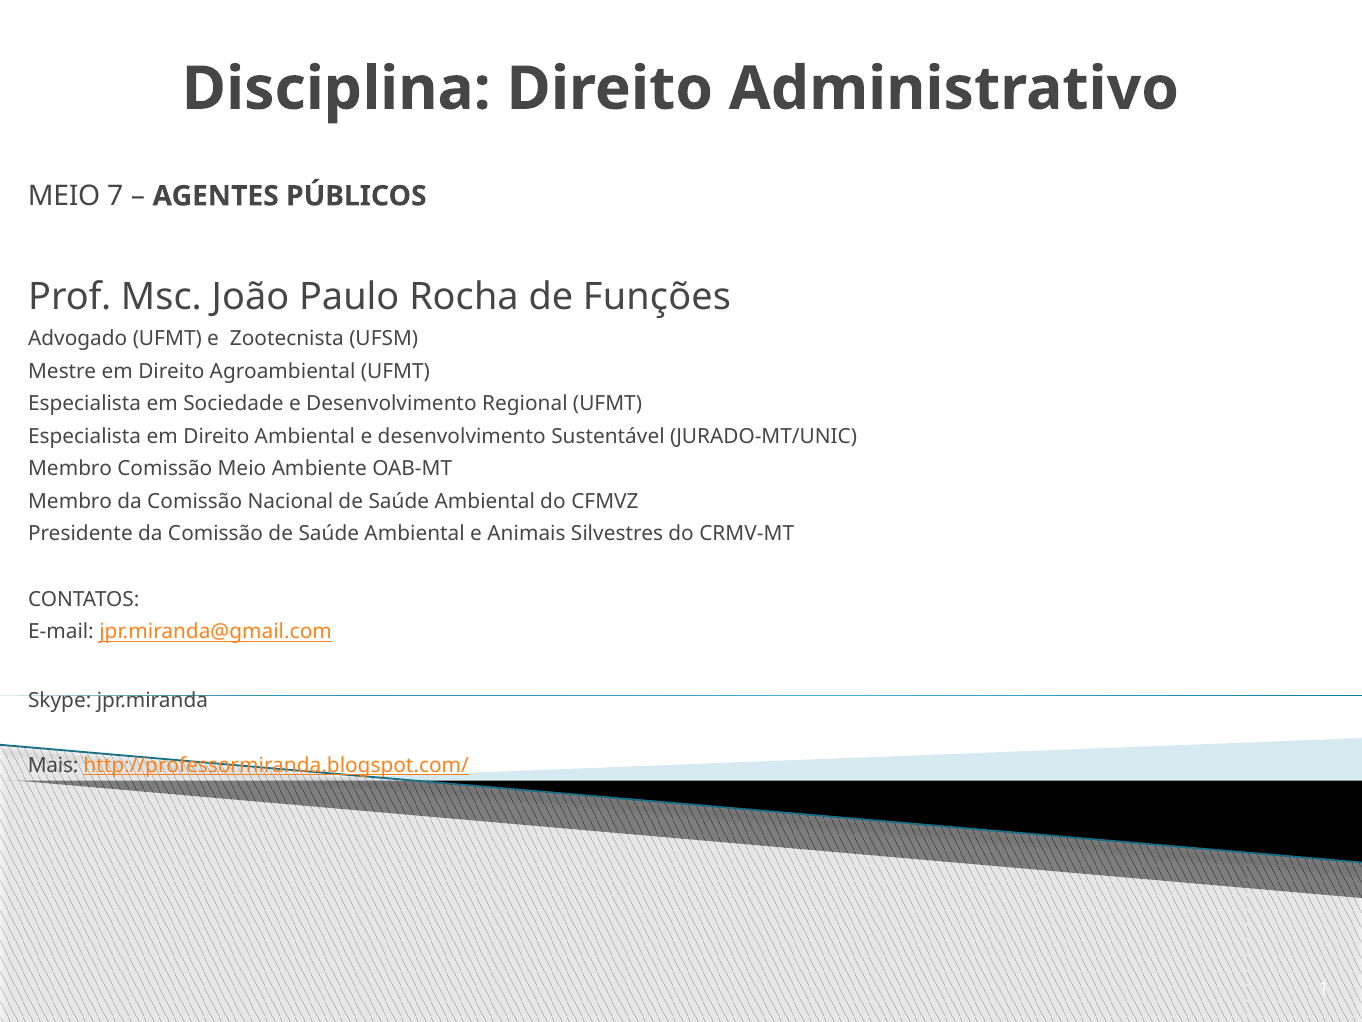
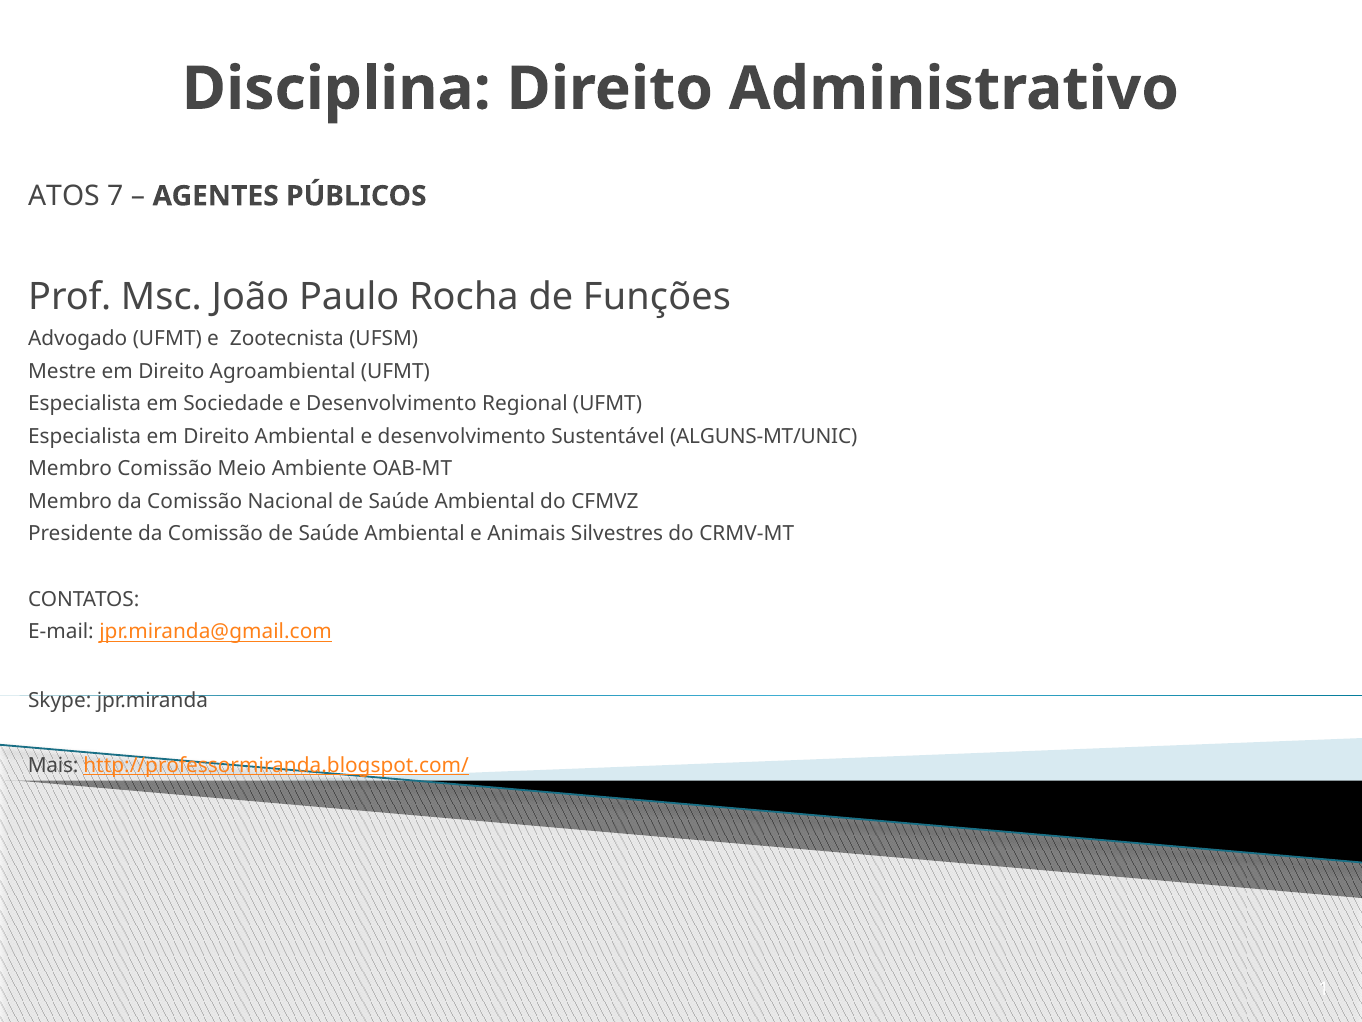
MEIO at (64, 196): MEIO -> ATOS
JURADO-MT/UNIC: JURADO-MT/UNIC -> ALGUNS-MT/UNIC
